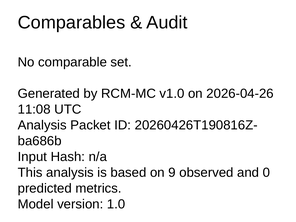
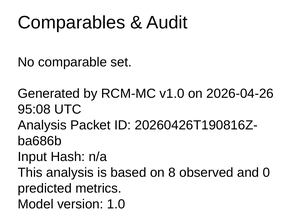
11:08: 11:08 -> 95:08
9: 9 -> 8
